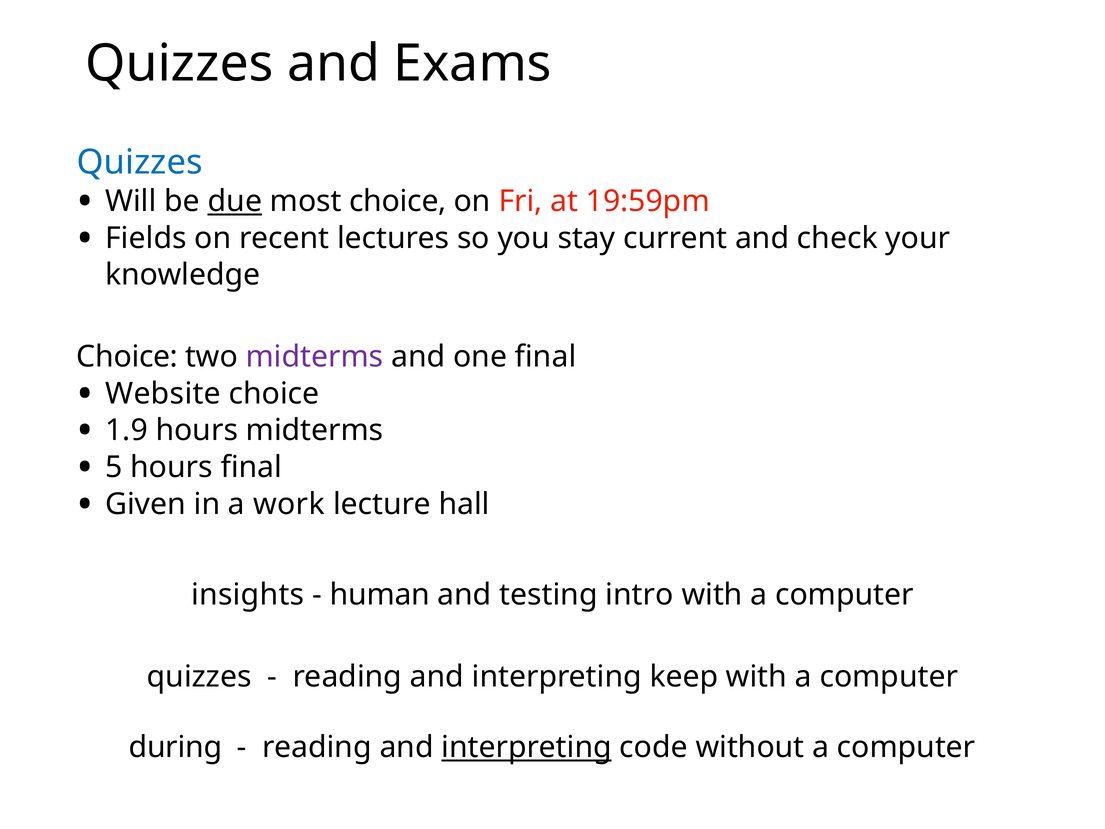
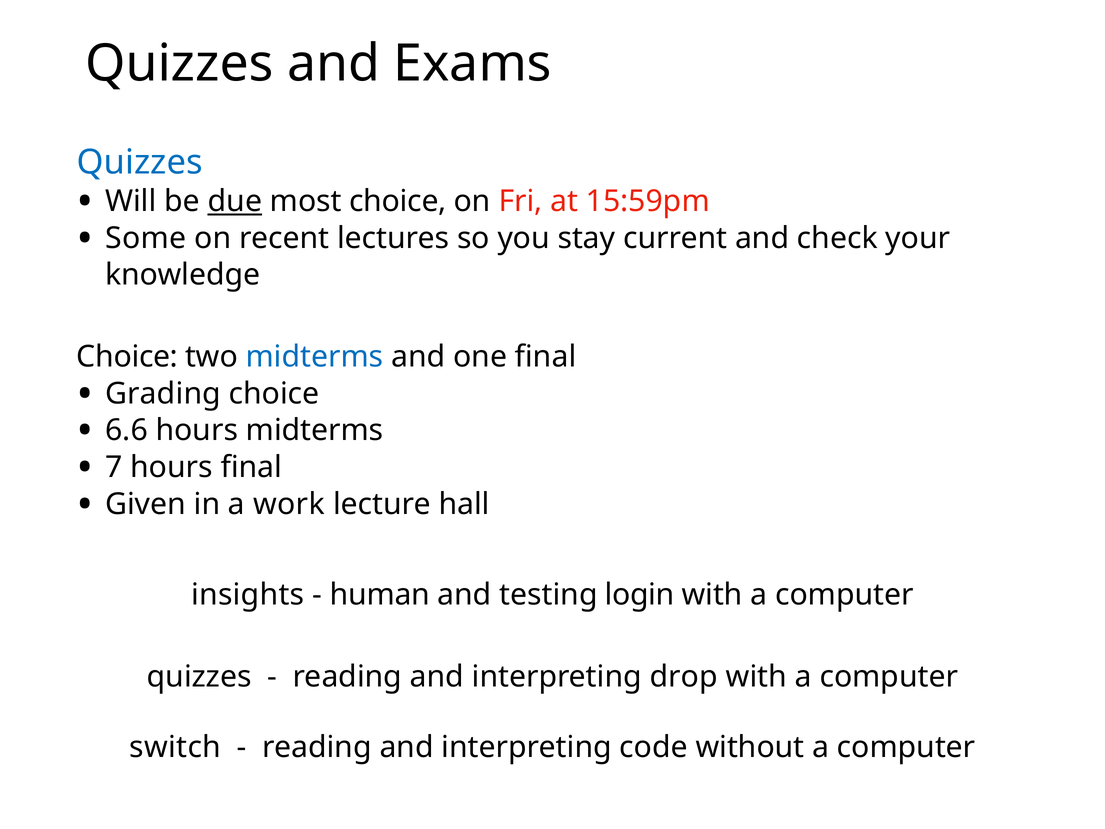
19:59pm: 19:59pm -> 15:59pm
Fields: Fields -> Some
midterms at (315, 357) colour: purple -> blue
Website: Website -> Grading
1.9: 1.9 -> 6.6
5: 5 -> 7
intro: intro -> login
keep: keep -> drop
during: during -> switch
interpreting at (527, 747) underline: present -> none
